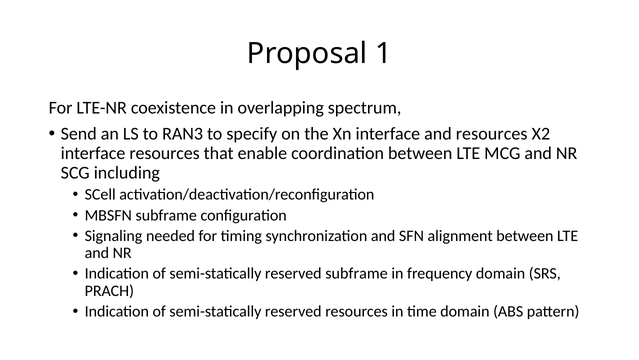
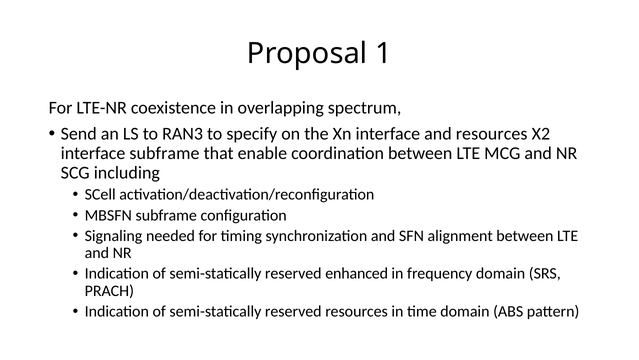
interface resources: resources -> subframe
reserved subframe: subframe -> enhanced
